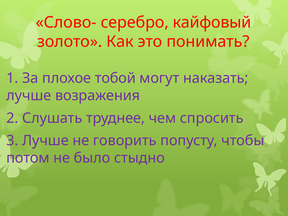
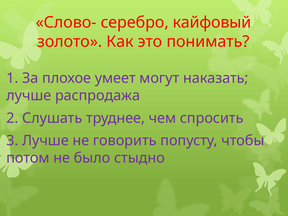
тобой: тобой -> умеет
возражения: возражения -> распродажа
